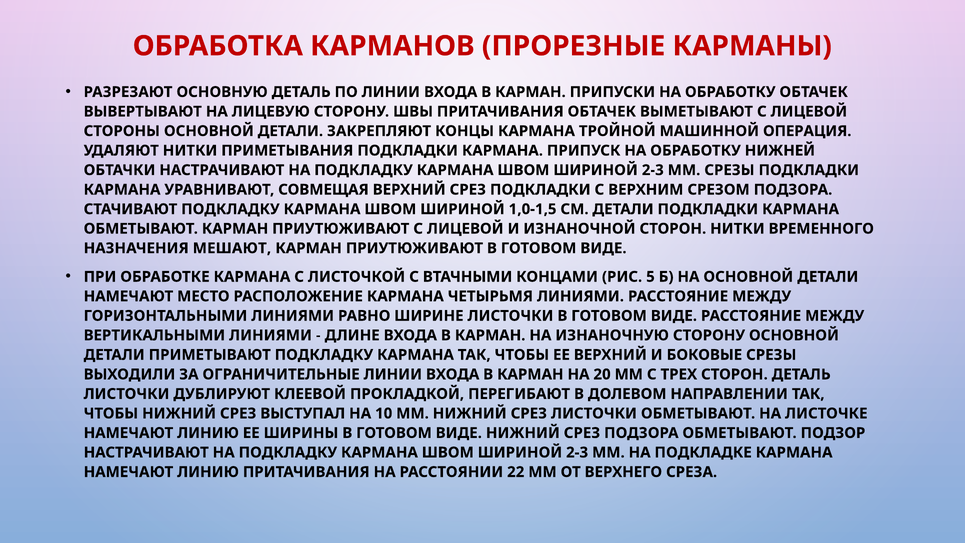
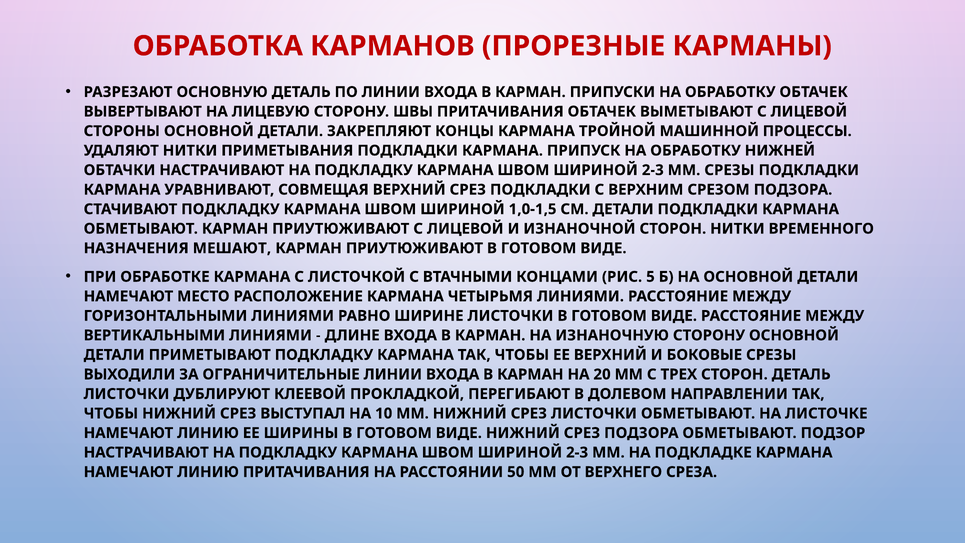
ОПЕРАЦИЯ: ОПЕРАЦИЯ -> ПРОЦЕССЫ
22: 22 -> 50
